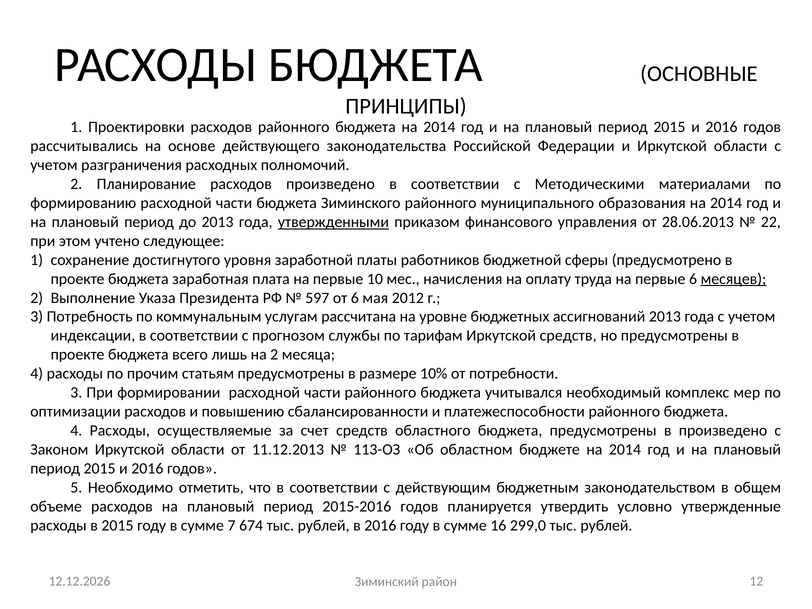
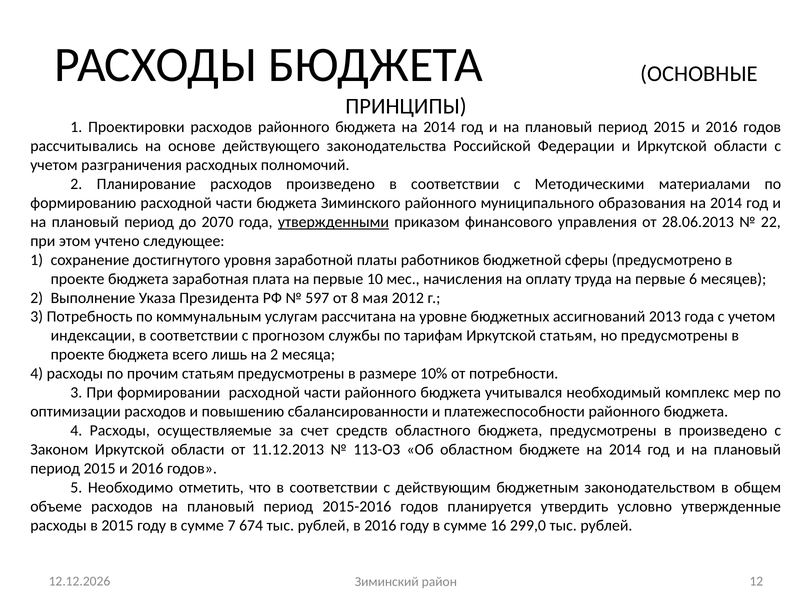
до 2013: 2013 -> 2070
месяцев underline: present -> none
от 6: 6 -> 8
Иркутской средств: средств -> статьям
